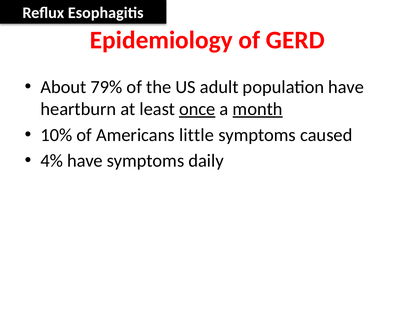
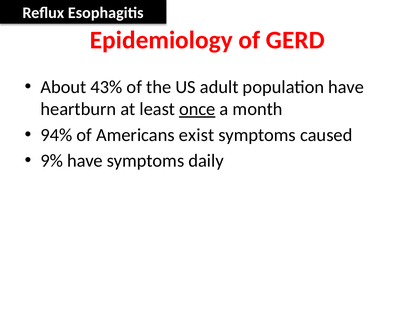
79%: 79% -> 43%
month underline: present -> none
10%: 10% -> 94%
little: little -> exist
4%: 4% -> 9%
